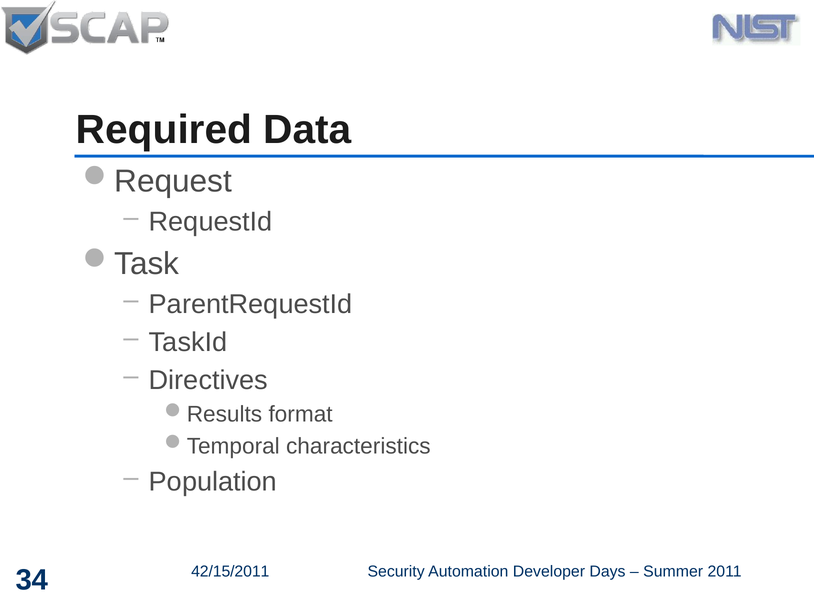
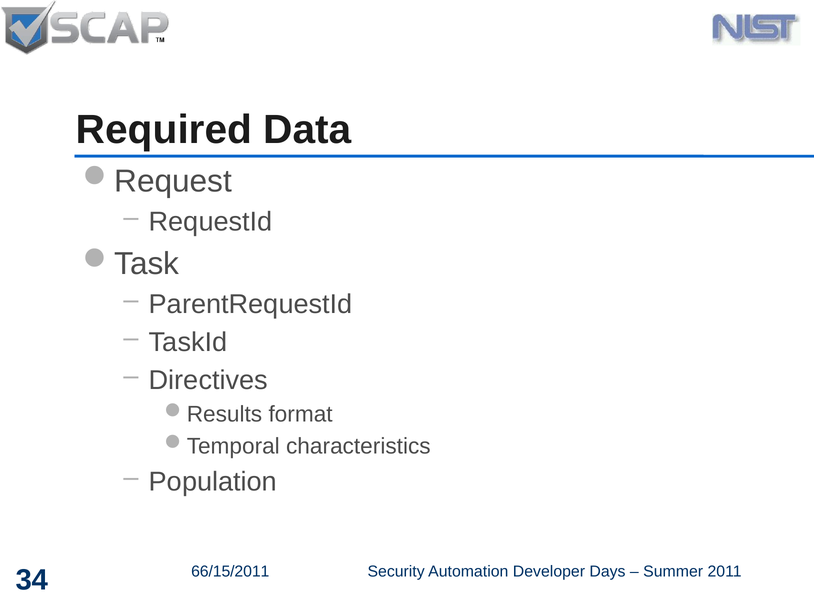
42/15/2011: 42/15/2011 -> 66/15/2011
